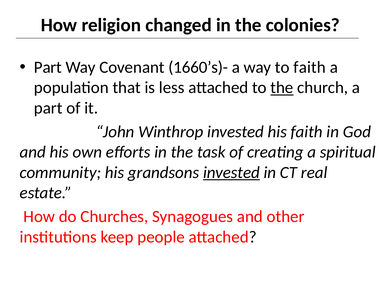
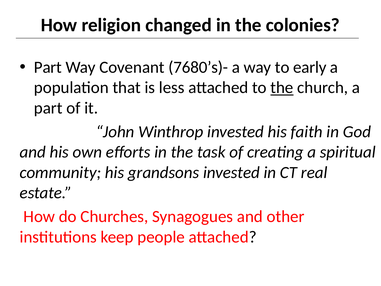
1660’s)-: 1660’s)- -> 7680’s)-
to faith: faith -> early
invested at (231, 172) underline: present -> none
